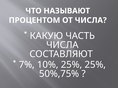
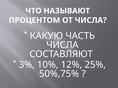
7%: 7% -> 3%
10% 25%: 25% -> 12%
